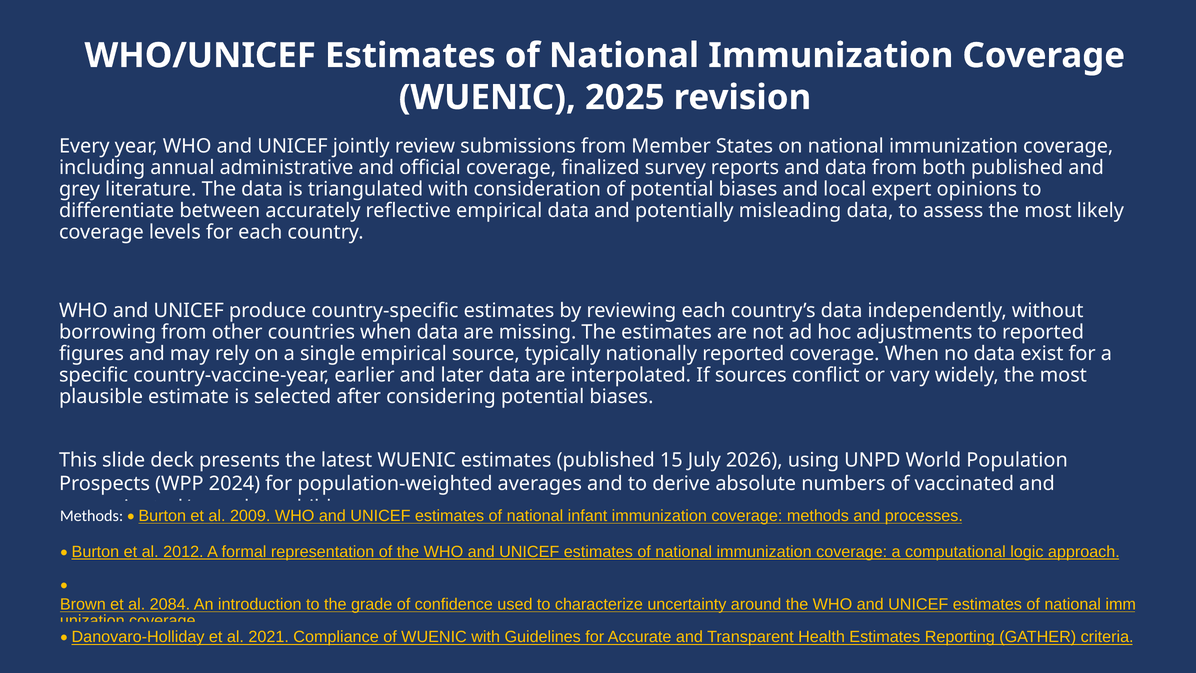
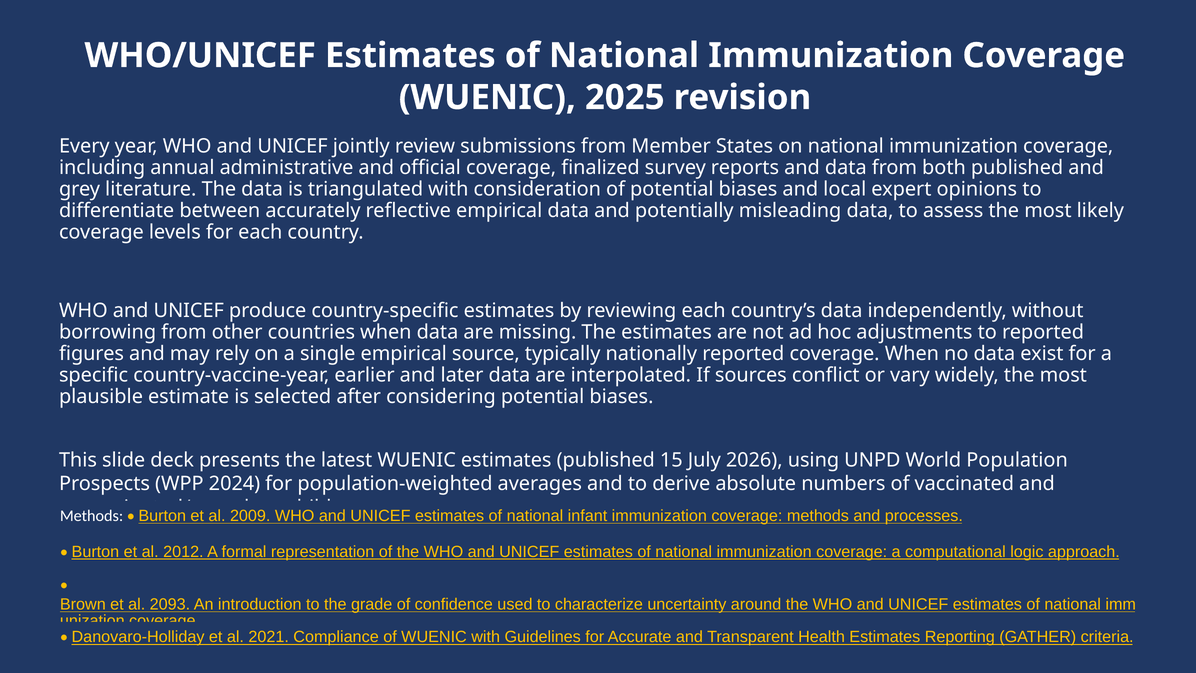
2084: 2084 -> 2093
